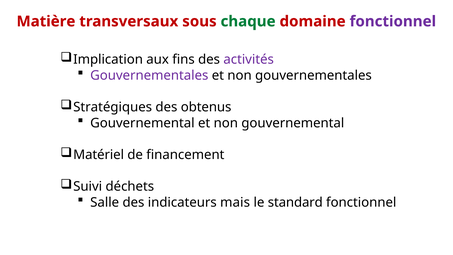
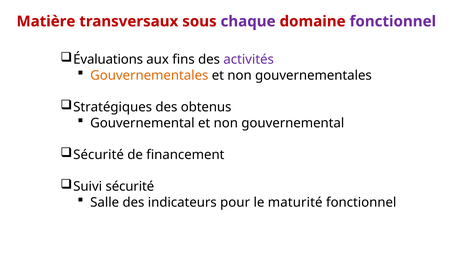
chaque colour: green -> purple
Implication: Implication -> Évaluations
Gouvernementales at (149, 75) colour: purple -> orange
Matériel at (99, 155): Matériel -> Sécurité
Suivi déchets: déchets -> sécurité
mais: mais -> pour
standard: standard -> maturité
